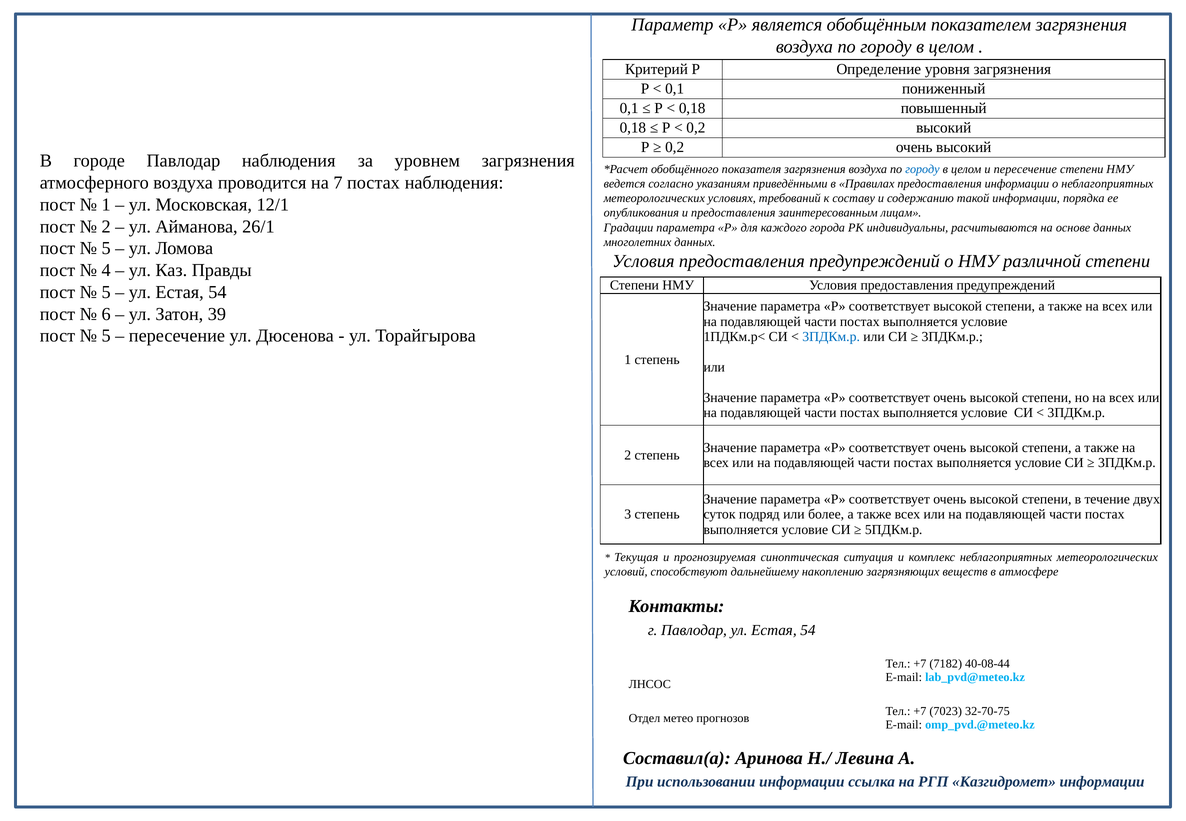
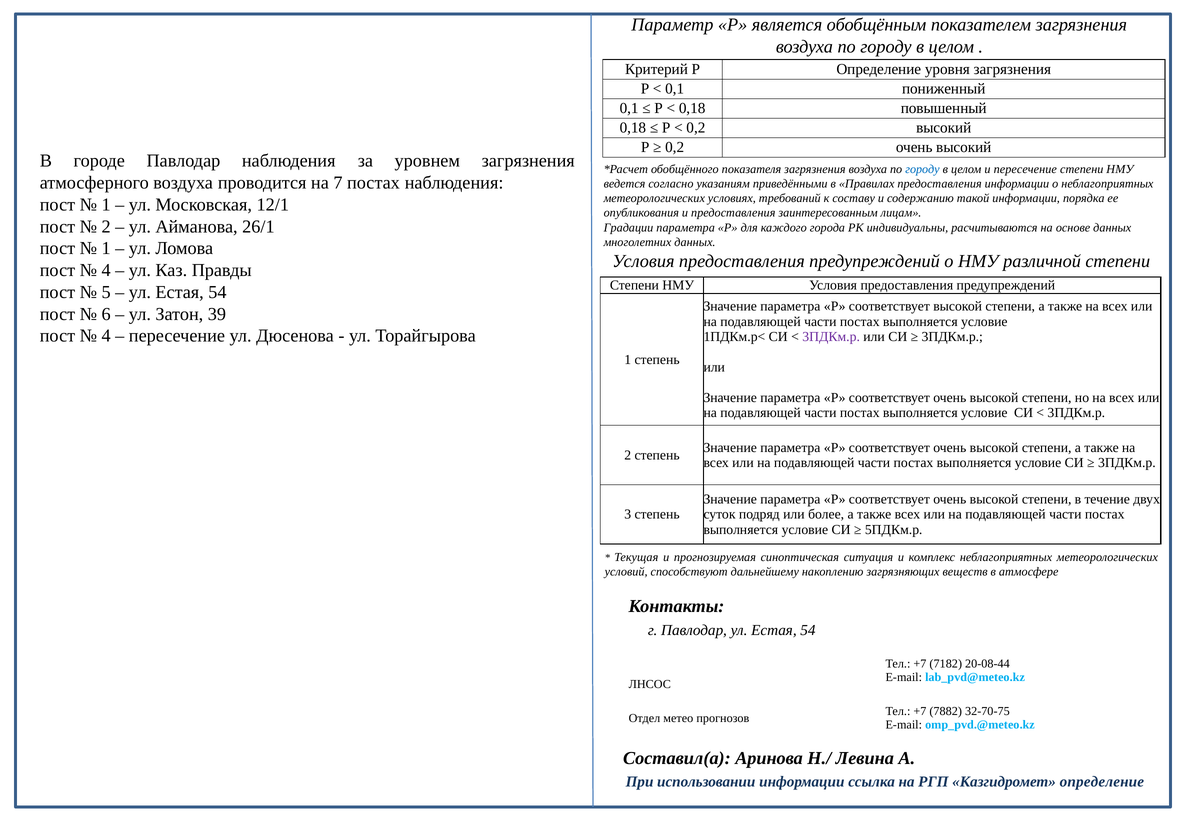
5 at (106, 248): 5 -> 1
5 at (106, 336): 5 -> 4
3ПДКм.р at (831, 337) colour: blue -> purple
40-08-44: 40-08-44 -> 20-08-44
7023: 7023 -> 7882
Казгидромет информации: информации -> определение
